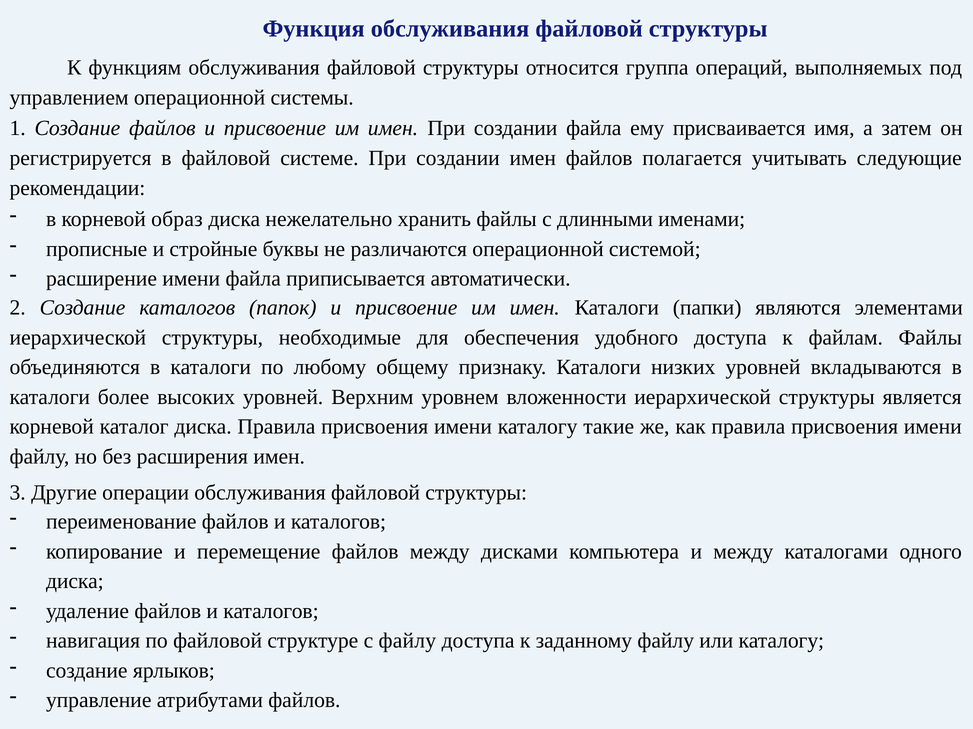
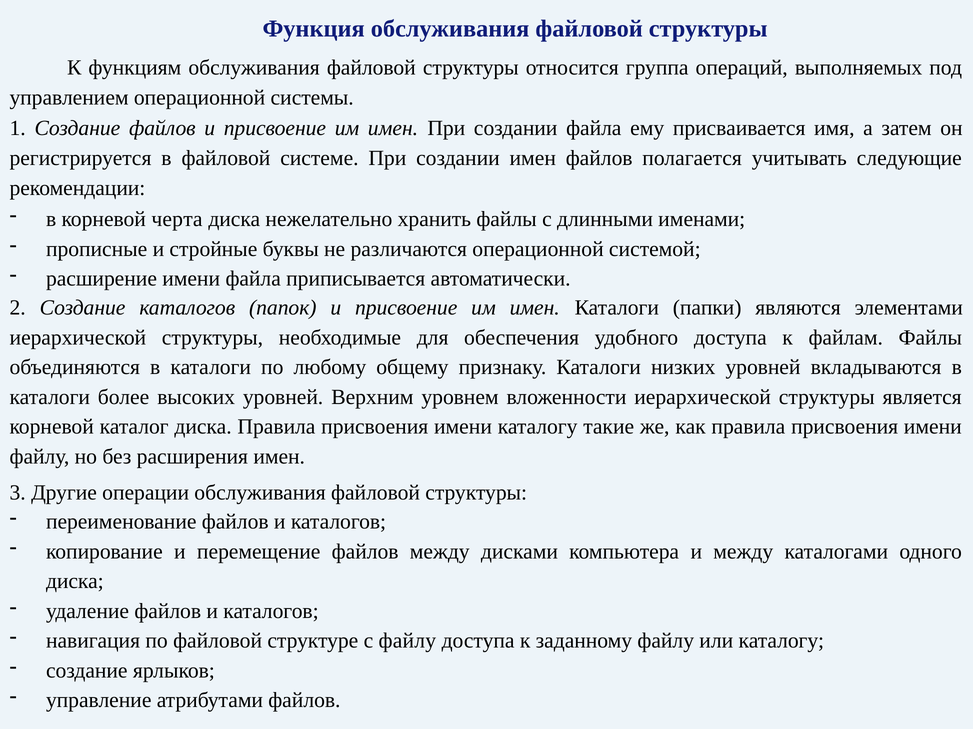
образ: образ -> черта
